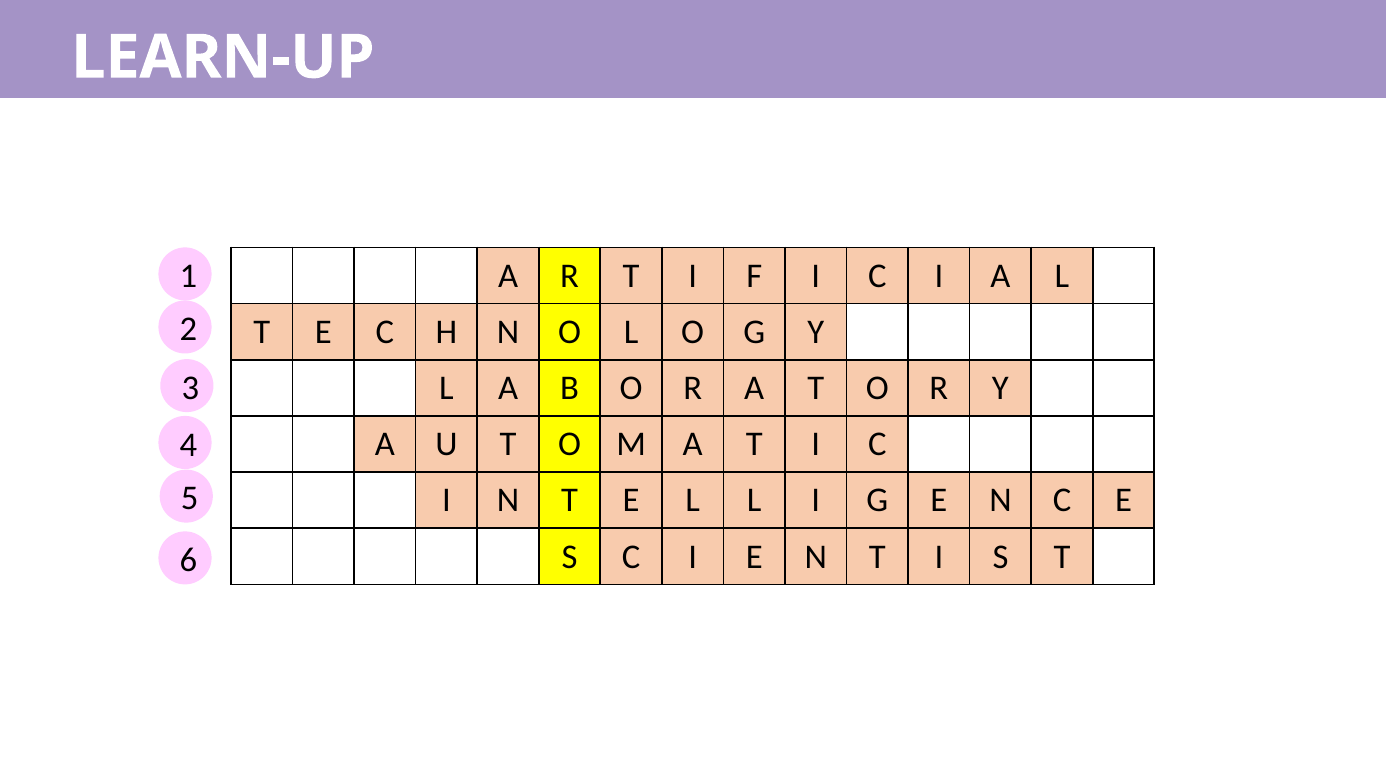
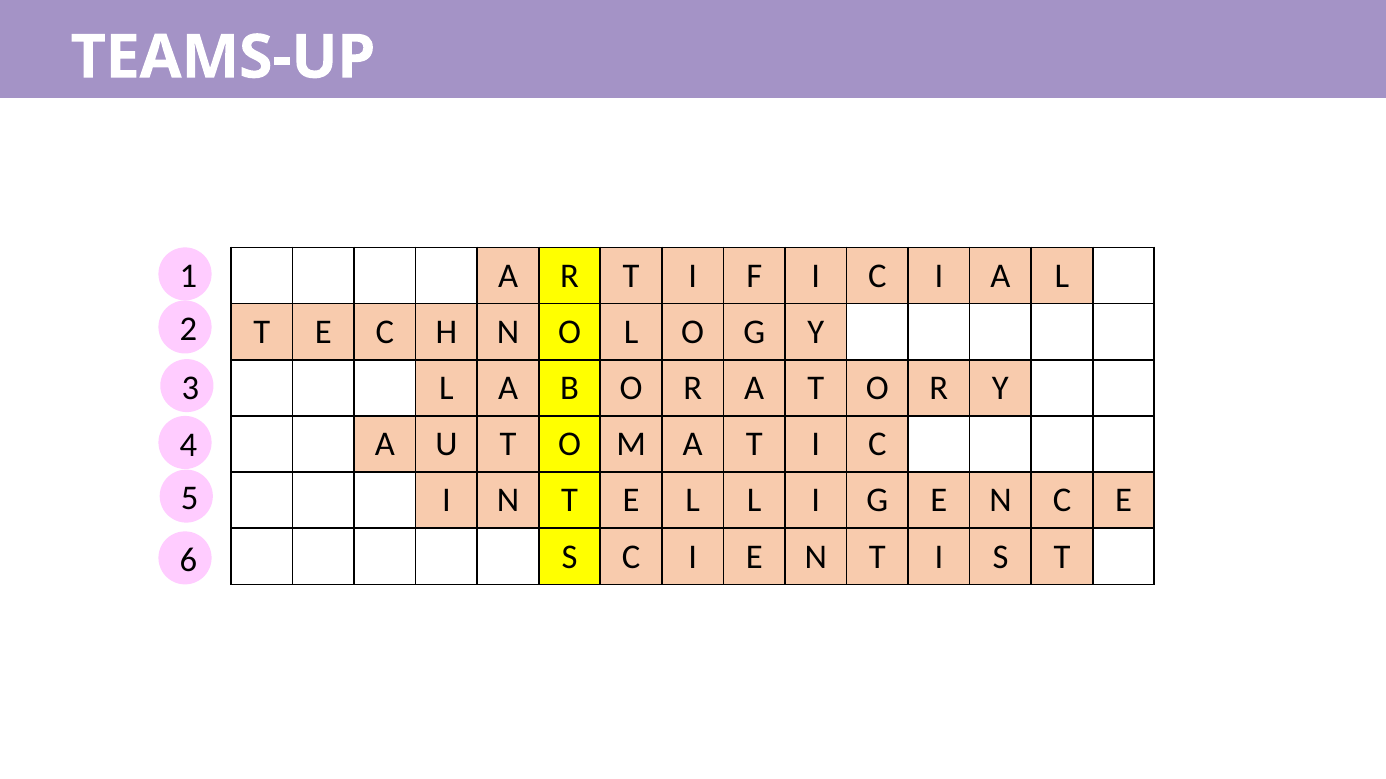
LEARN-UP: LEARN-UP -> TEAMS-UP
